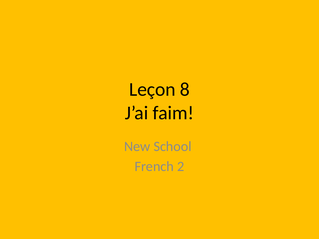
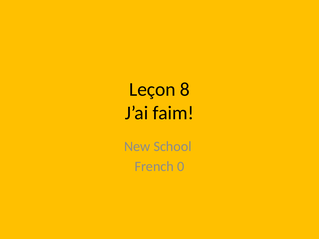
2: 2 -> 0
